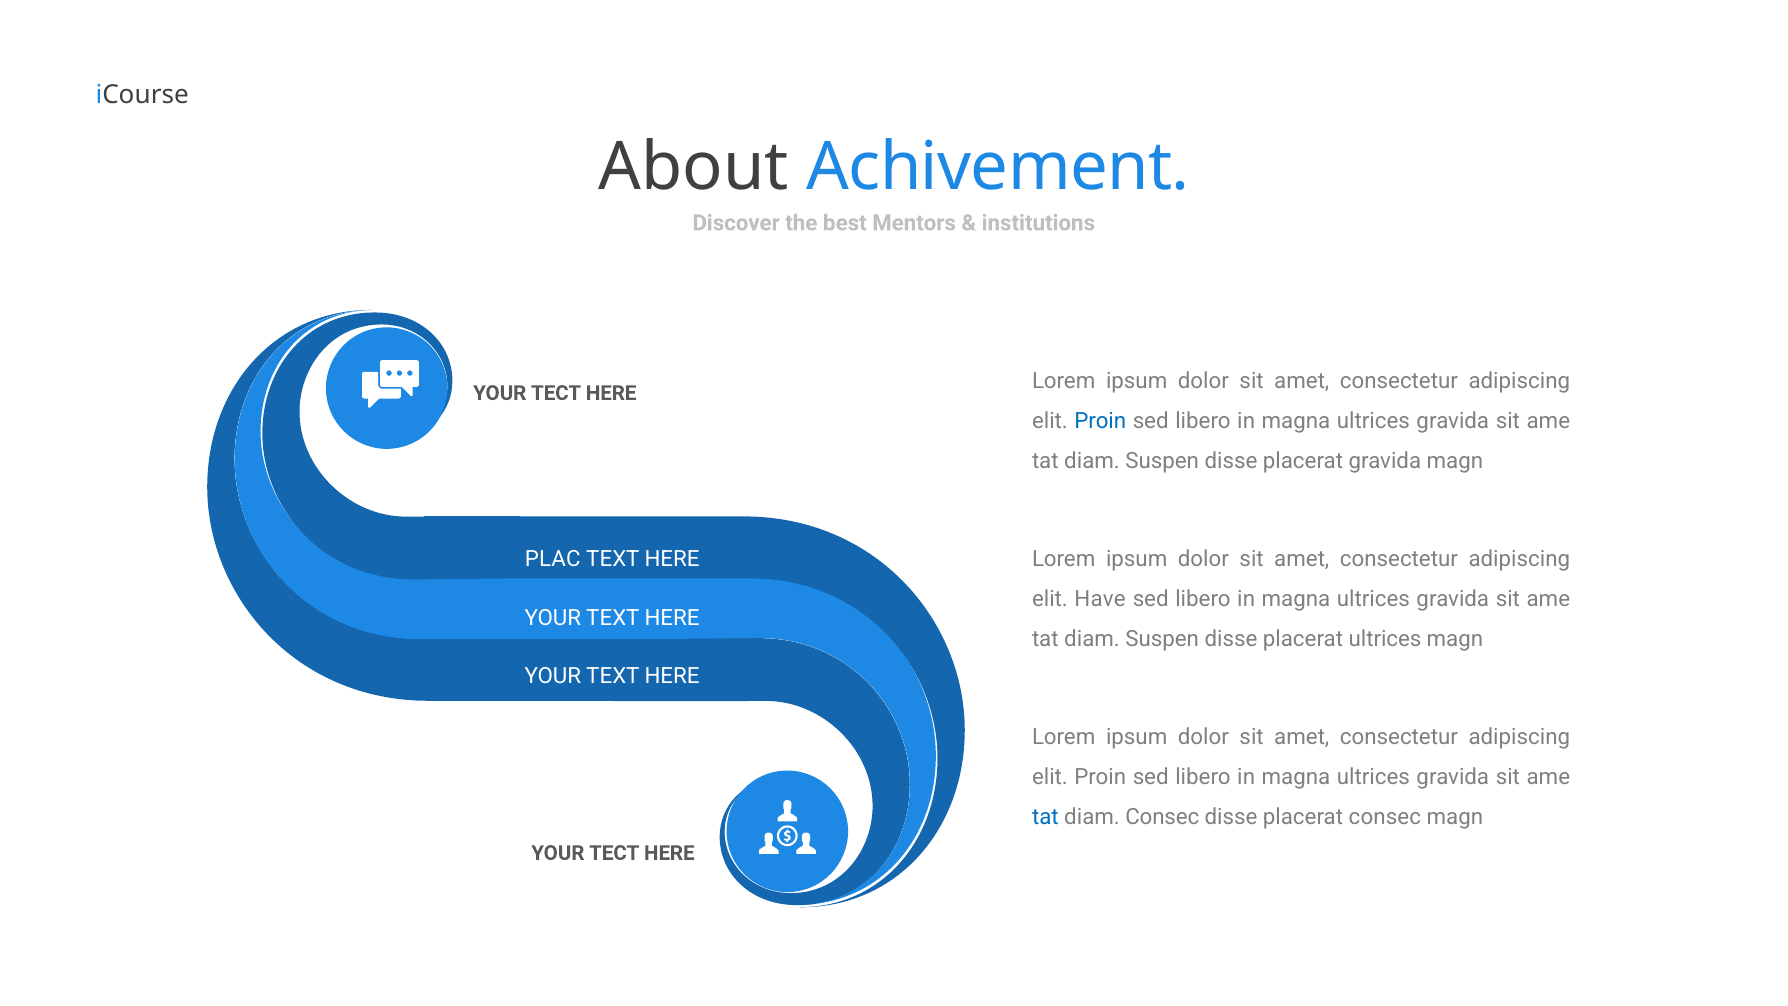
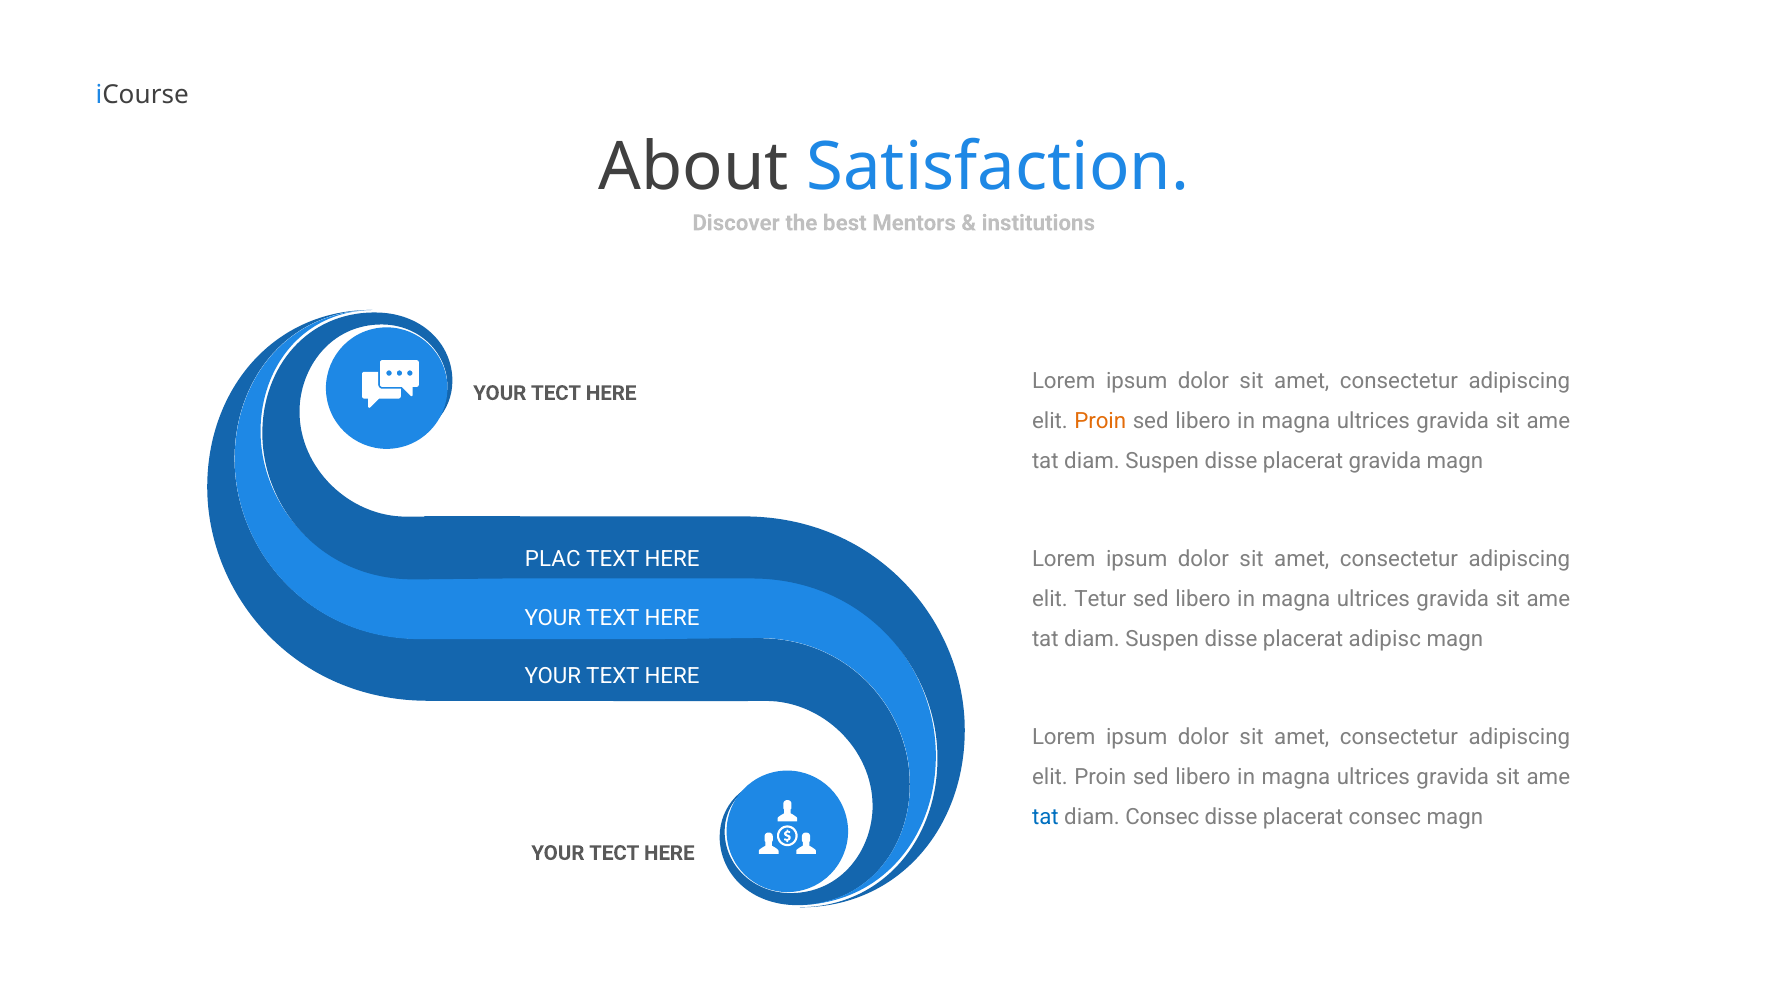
Achivement: Achivement -> Satisfaction
Proin at (1100, 421) colour: blue -> orange
Have: Have -> Tetur
placerat ultrices: ultrices -> adipisc
